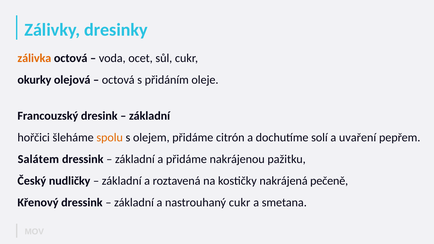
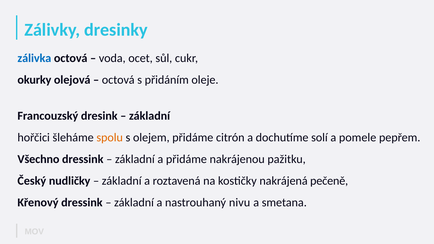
zálivka colour: orange -> blue
uvaření: uvaření -> pomele
Salátem: Salátem -> Všechno
nastrouhaný cukr: cukr -> nivu
